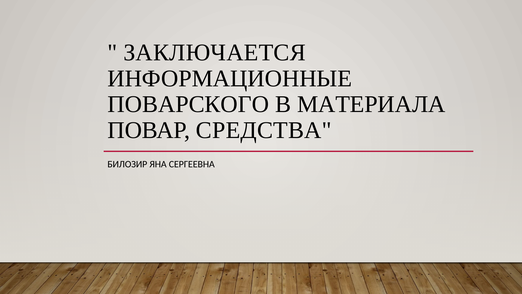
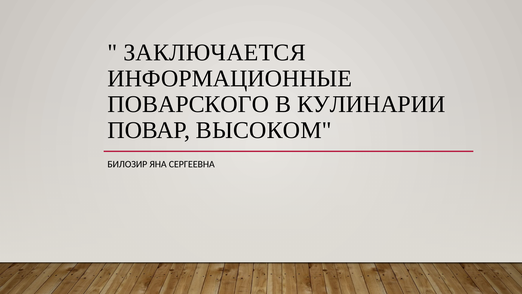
МАТЕРИАЛА: МАТЕРИАЛА -> КУЛИНАРИИ
СРЕДСТВА: СРЕДСТВА -> ВЫСОКОМ
